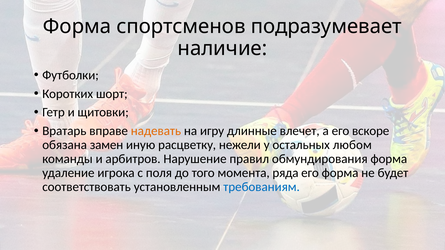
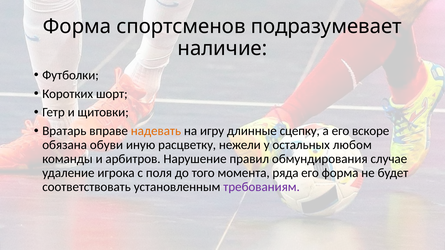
влечет: влечет -> сцепку
замен: замен -> обуви
обмундирования форма: форма -> случае
требованиям colour: blue -> purple
